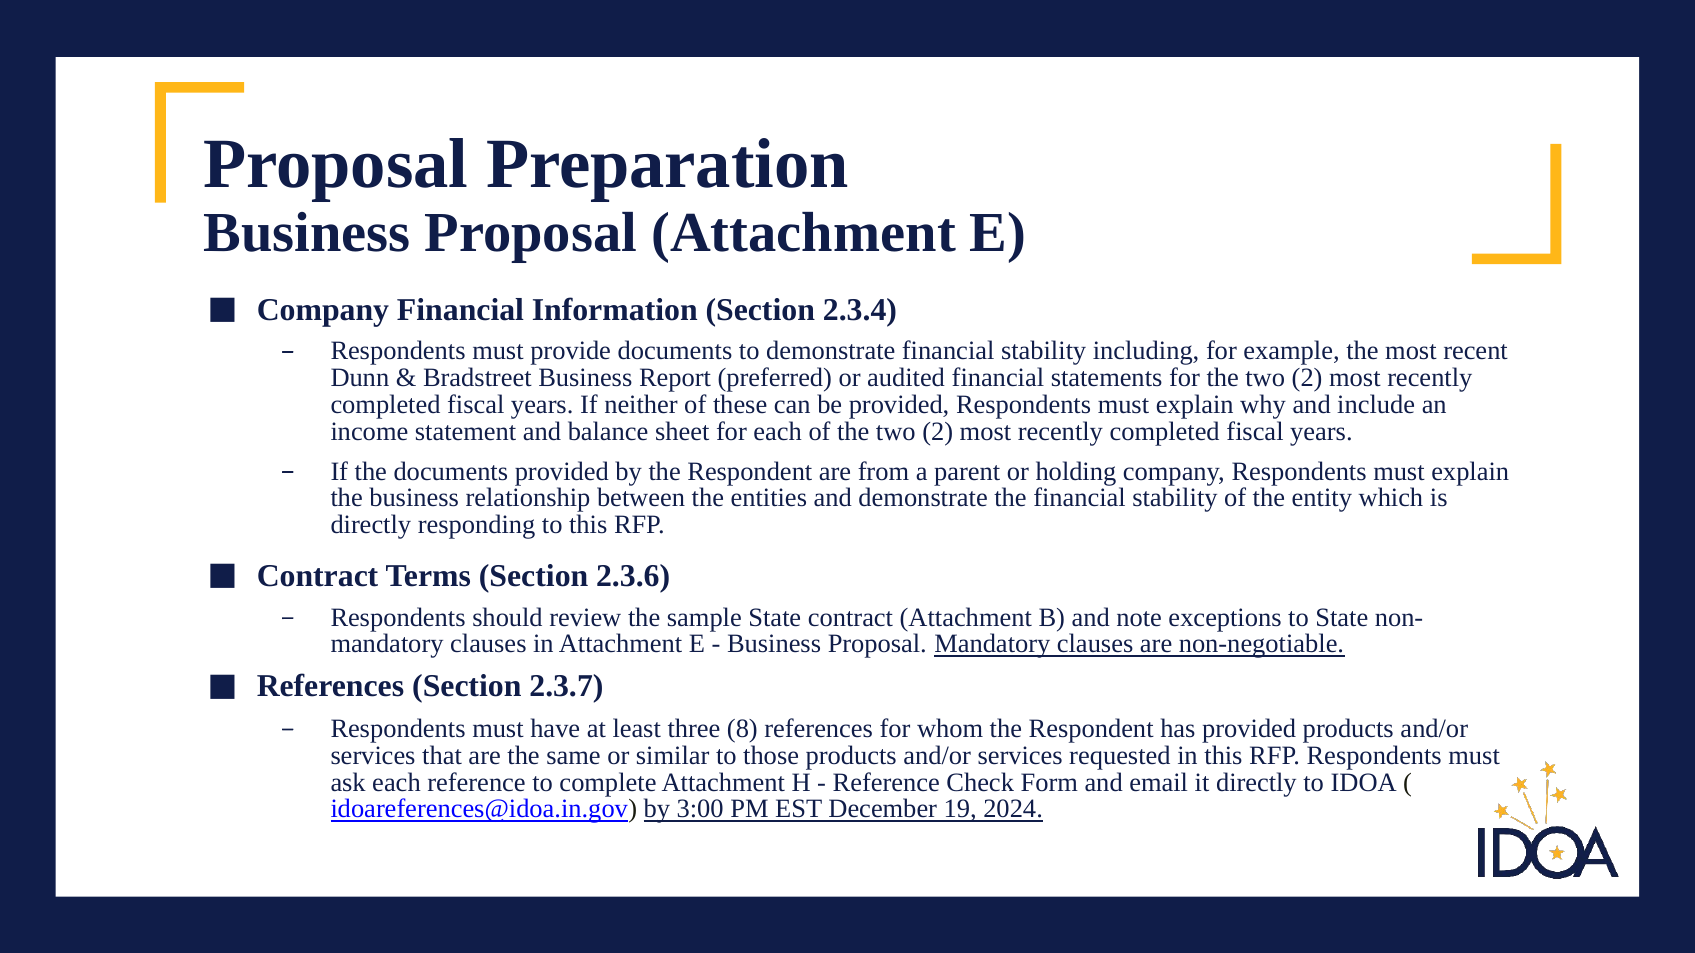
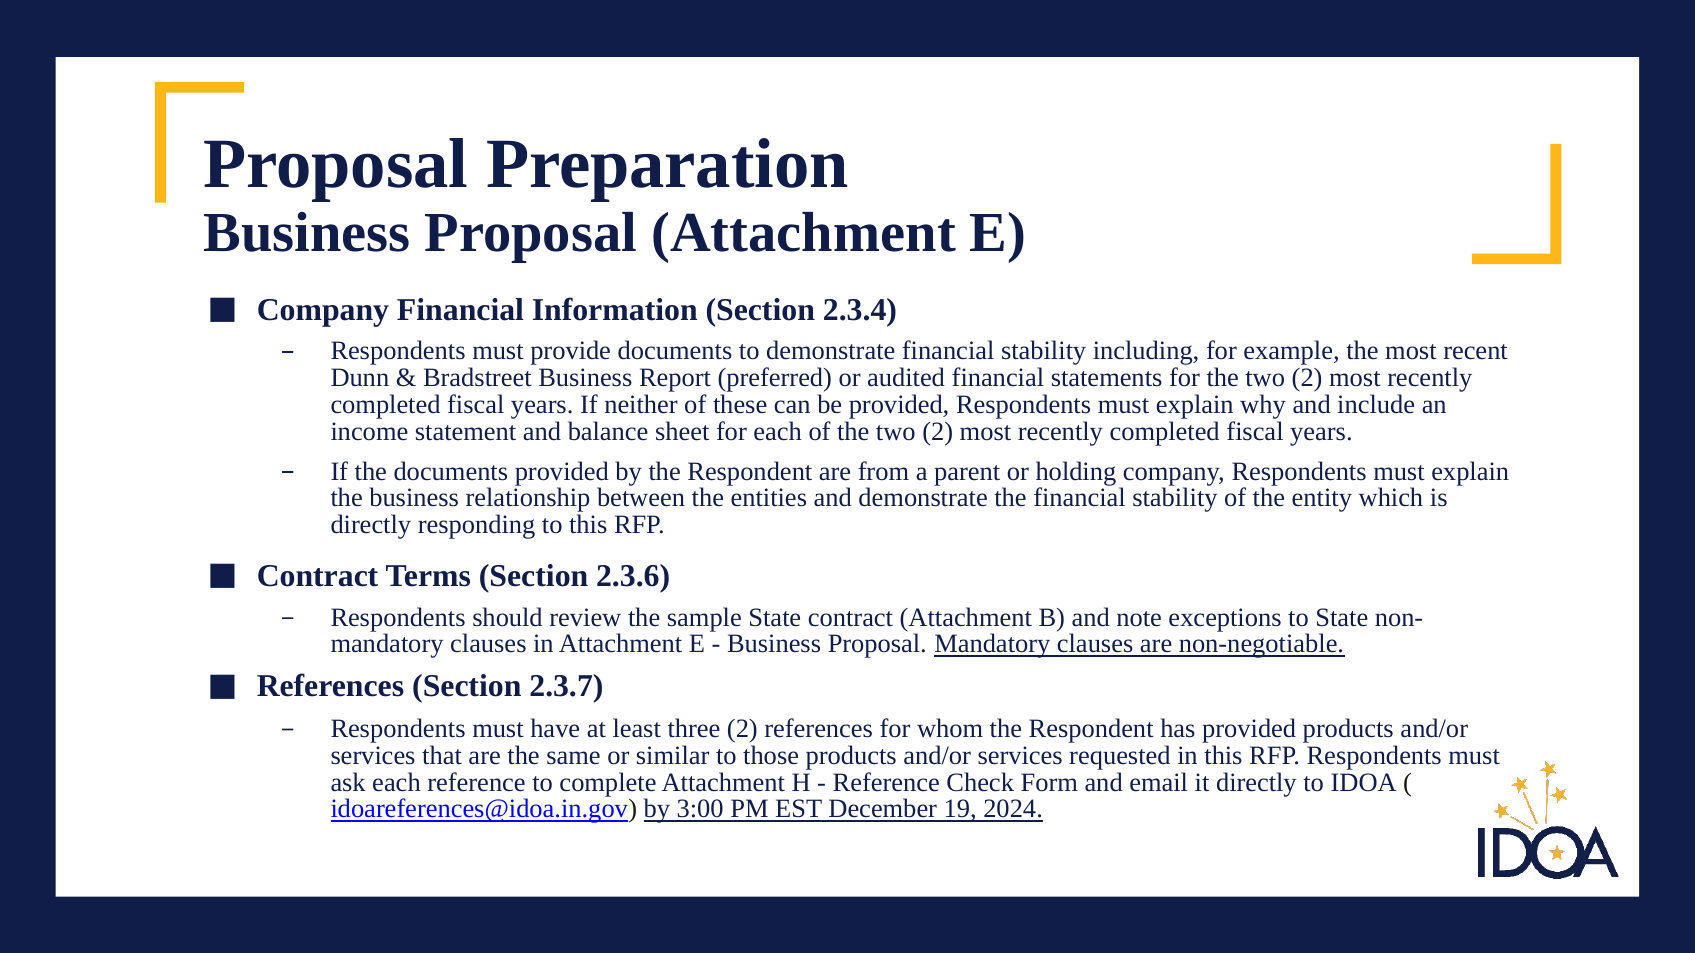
three 8: 8 -> 2
